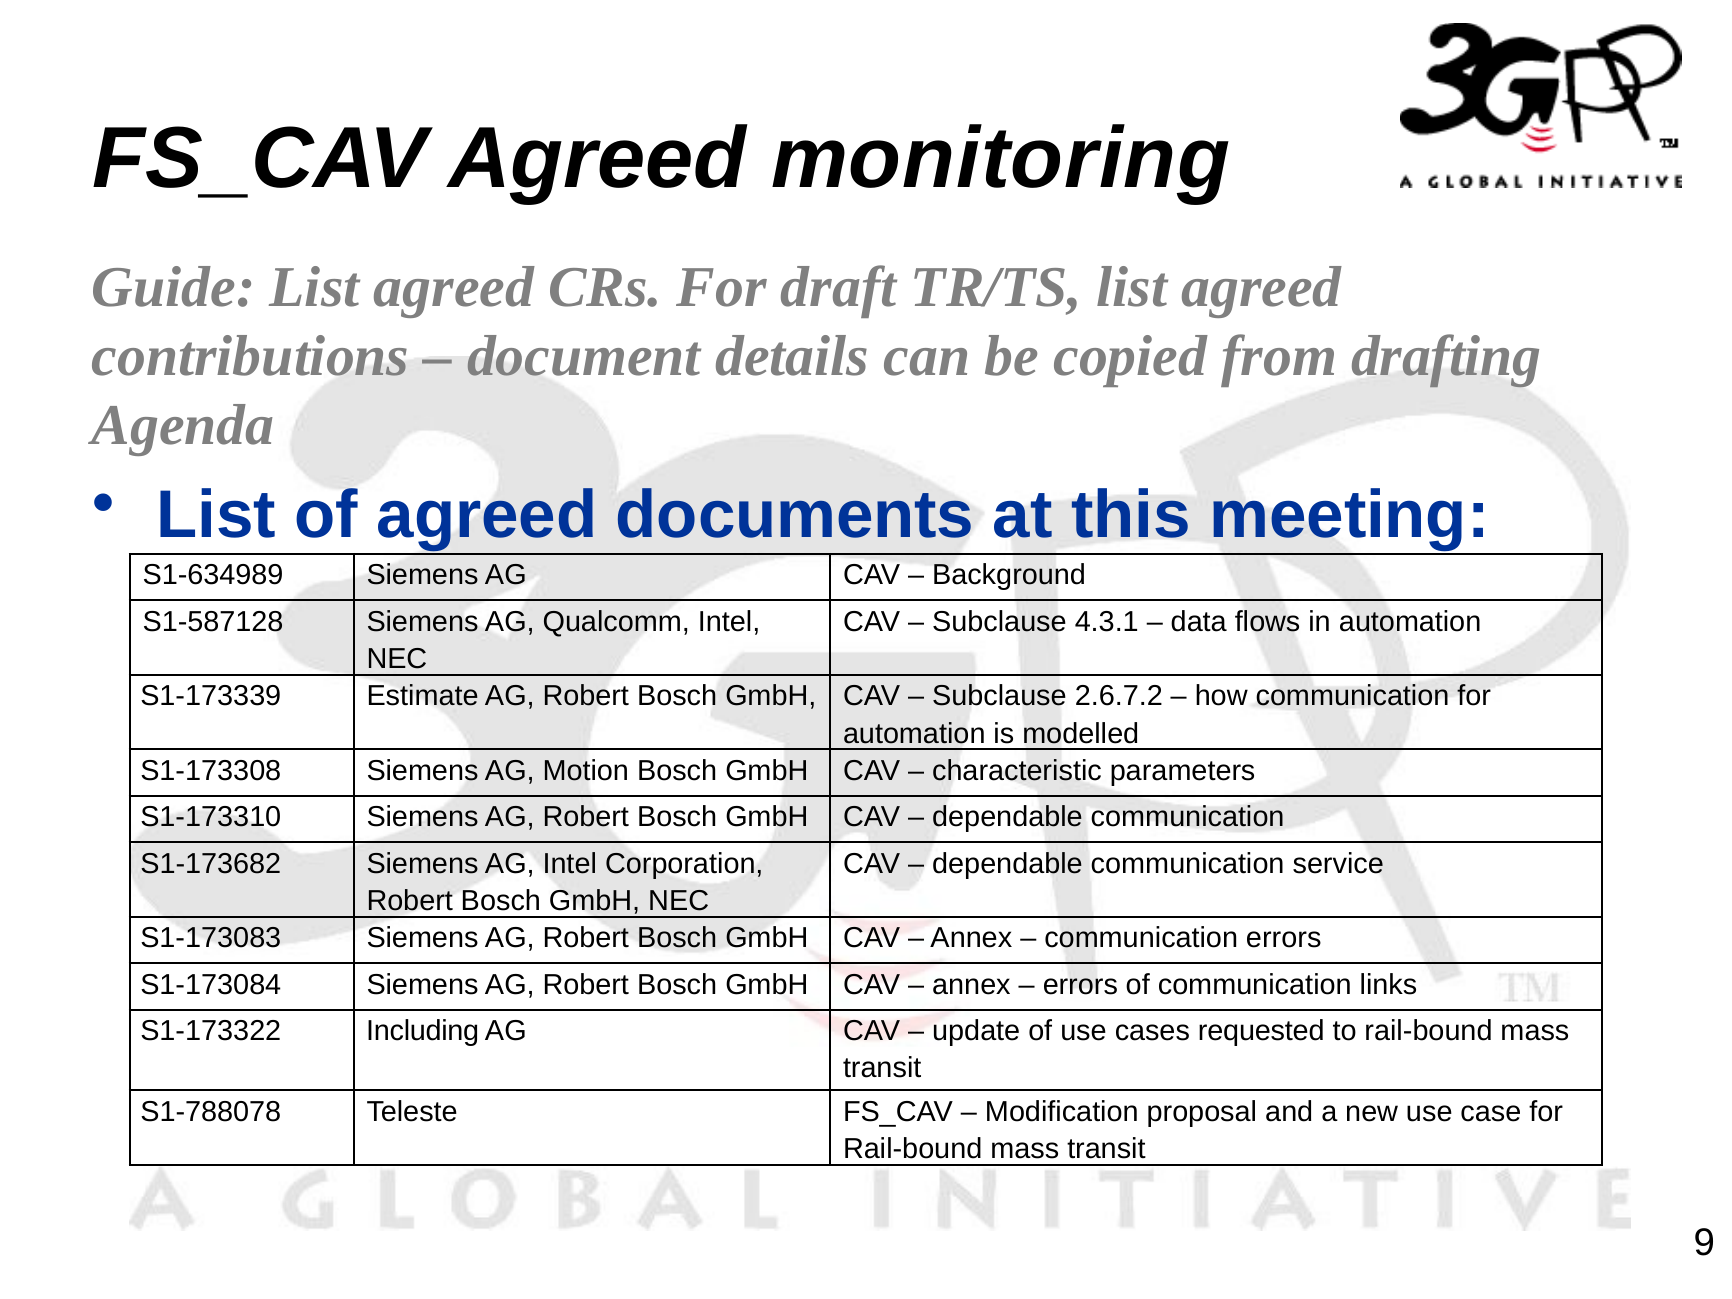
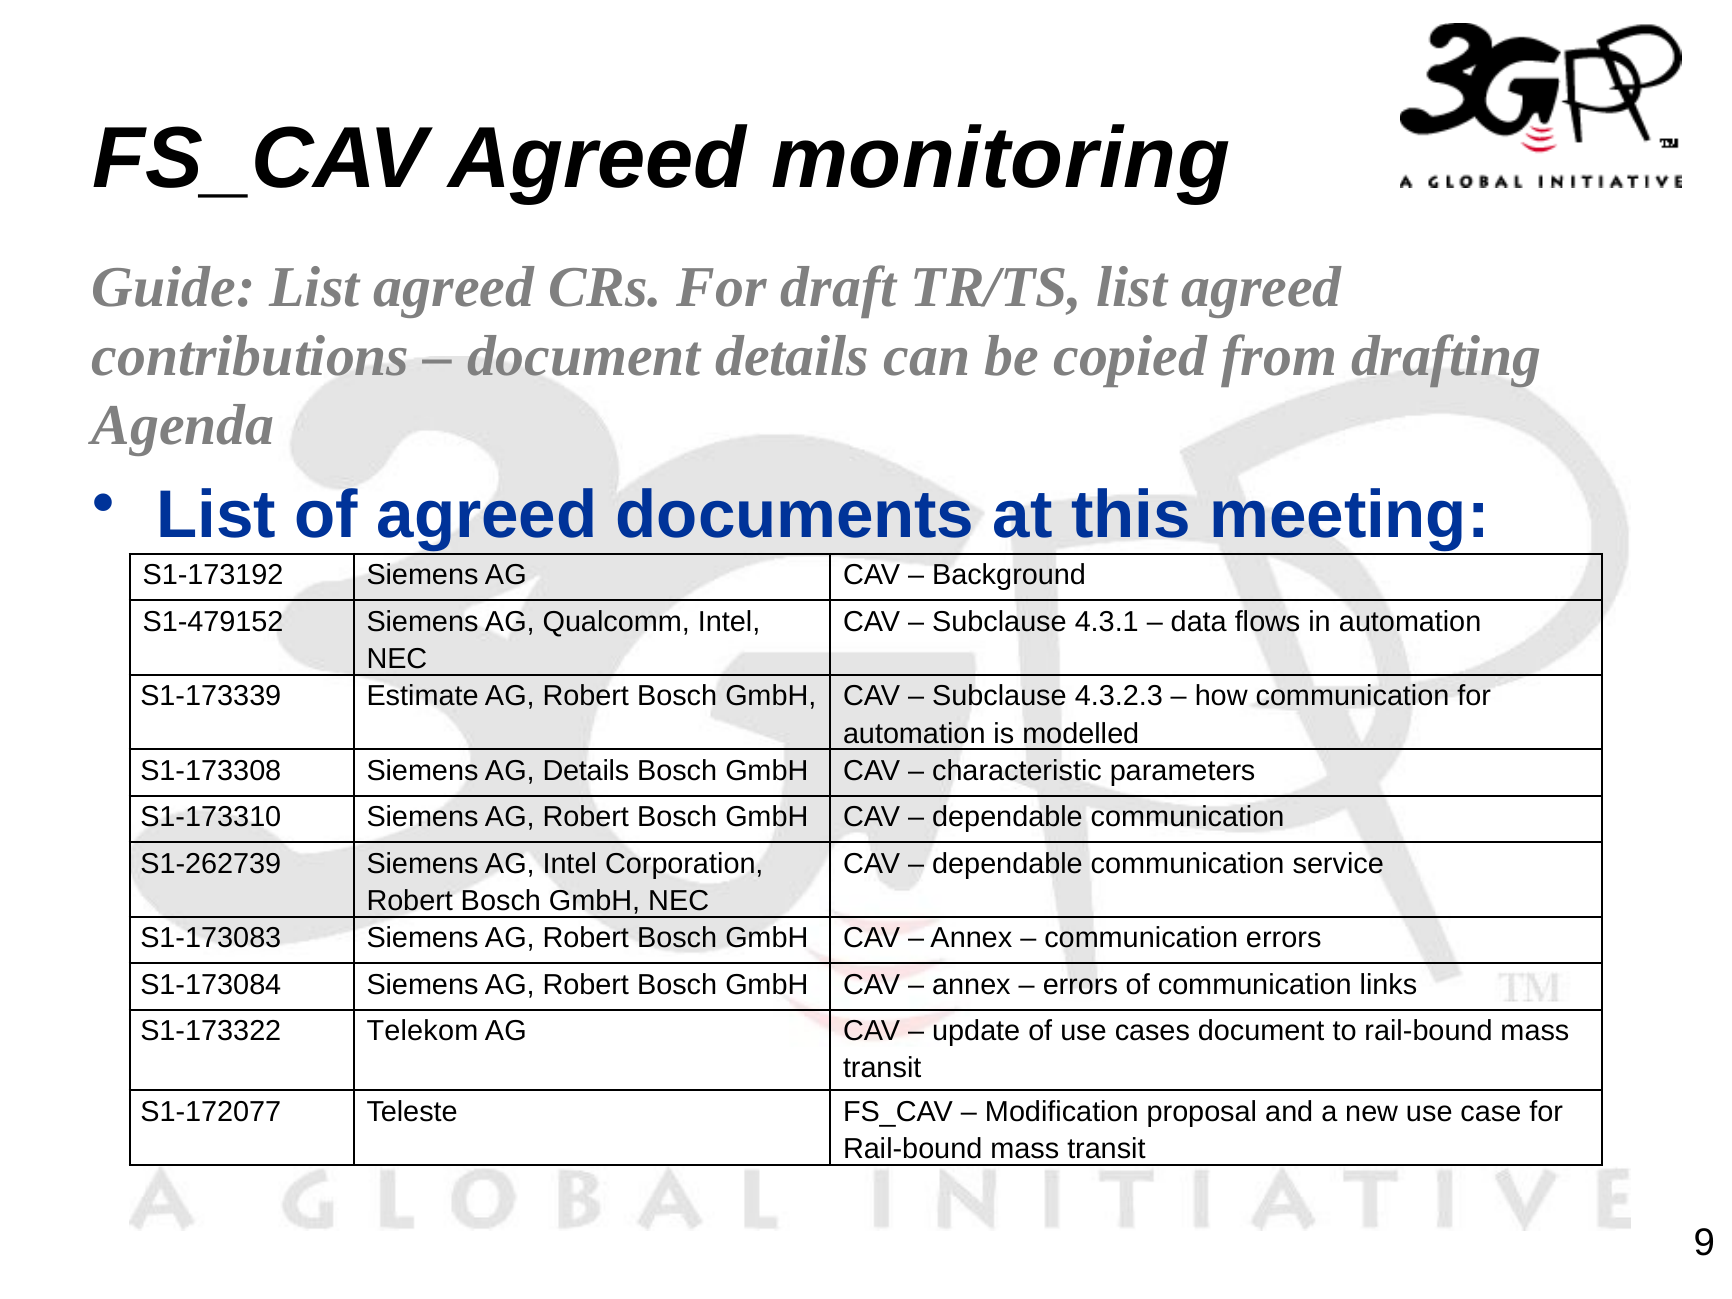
S1-634989: S1-634989 -> S1-173192
S1-587128: S1-587128 -> S1-479152
2.6.7.2: 2.6.7.2 -> 4.3.2.3
AG Motion: Motion -> Details
S1-173682: S1-173682 -> S1-262739
Including: Including -> Telekom
cases requested: requested -> document
S1-788078: S1-788078 -> S1-172077
